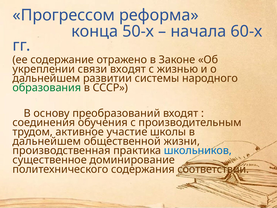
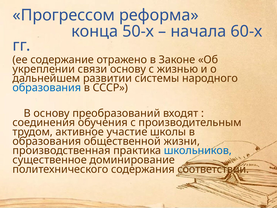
связи входят: входят -> основу
образования at (47, 88) colour: green -> blue
дальнейшем at (47, 141): дальнейшем -> образования
